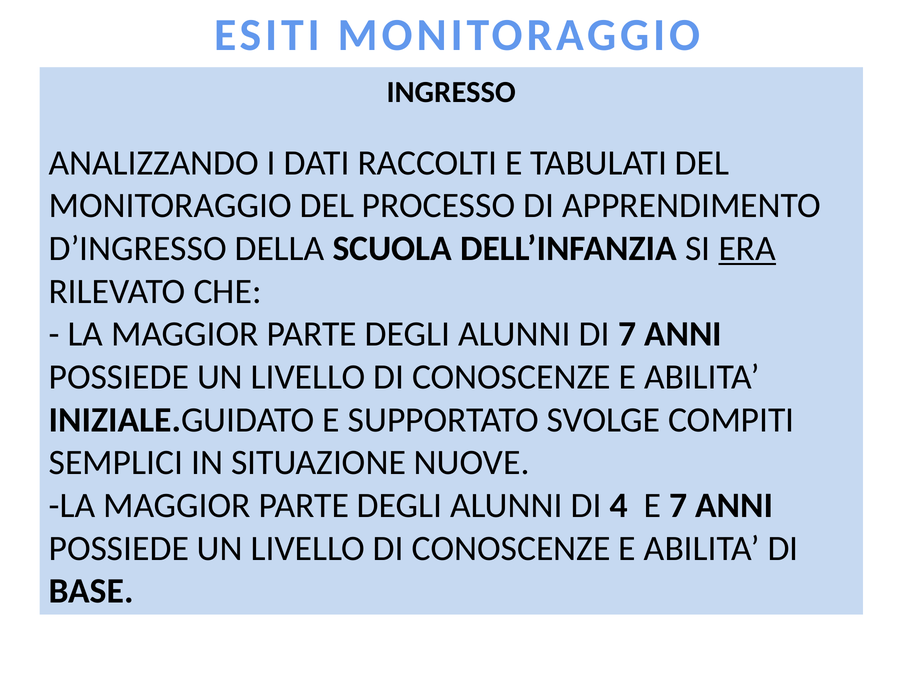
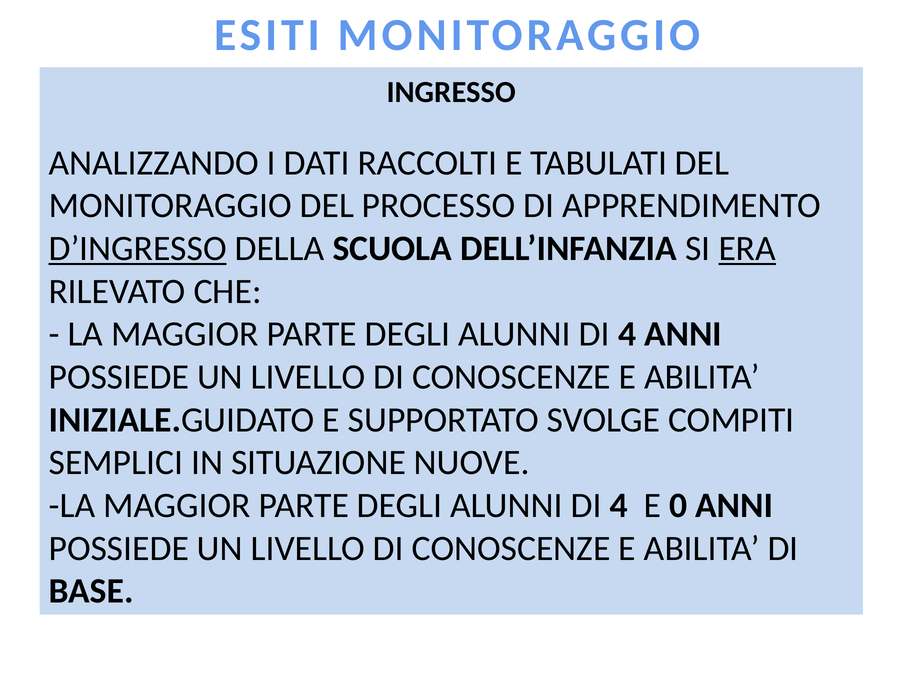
D’INGRESSO underline: none -> present
7 at (627, 334): 7 -> 4
E 7: 7 -> 0
